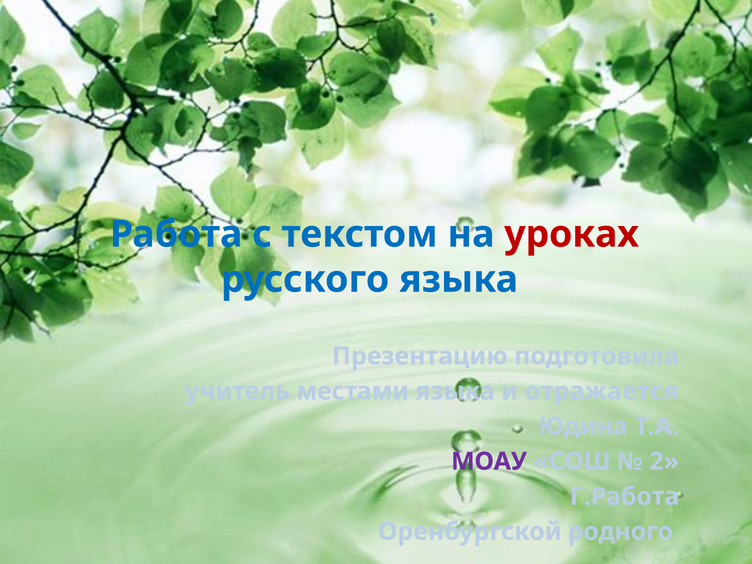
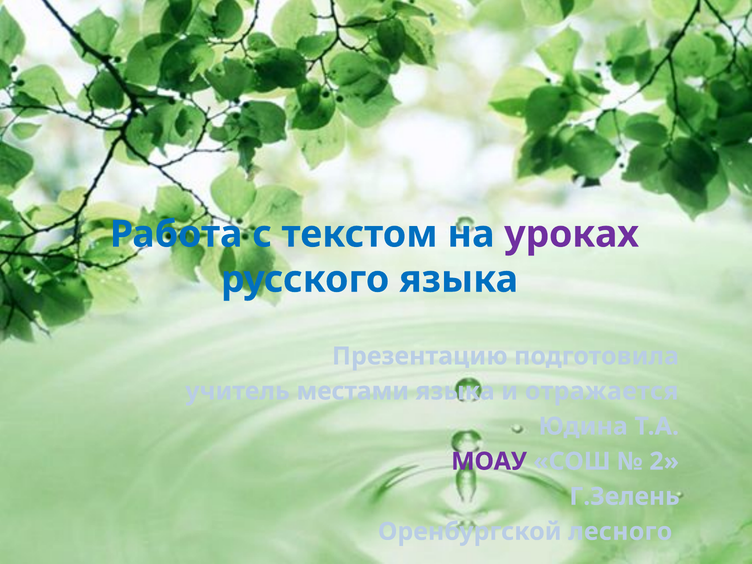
уроках colour: red -> purple
Г.Работа: Г.Работа -> Г.Зелень
родного: родного -> лесного
